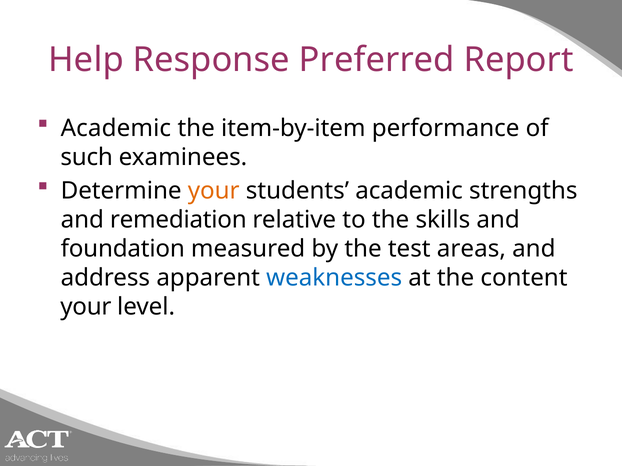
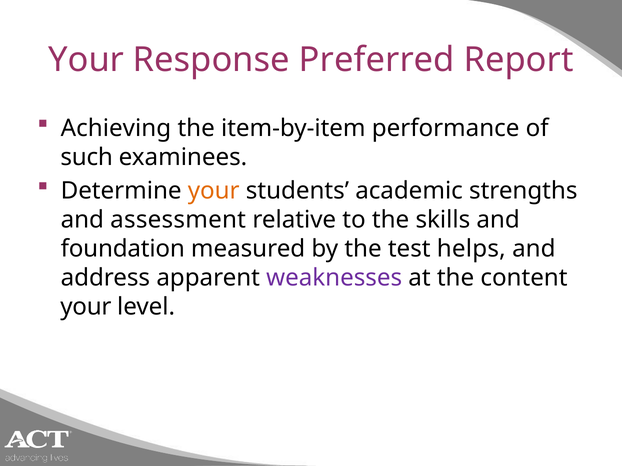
Help at (86, 60): Help -> Your
Academic at (116, 128): Academic -> Achieving
remediation: remediation -> assessment
areas: areas -> helps
weaknesses colour: blue -> purple
